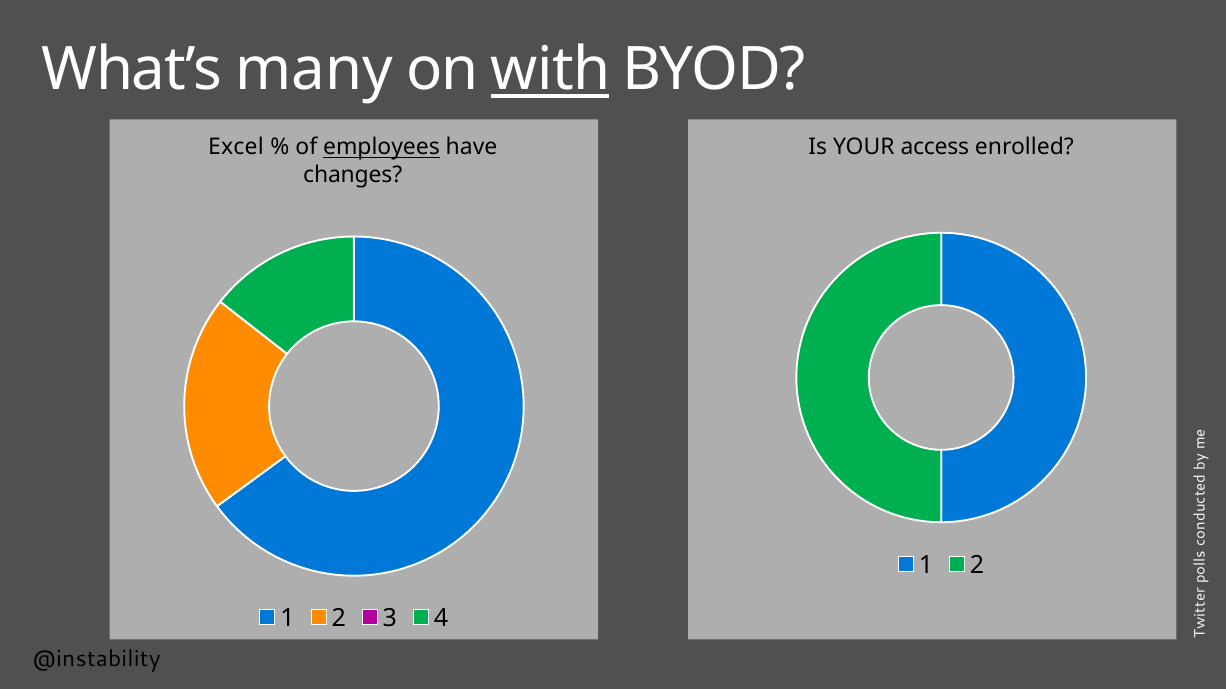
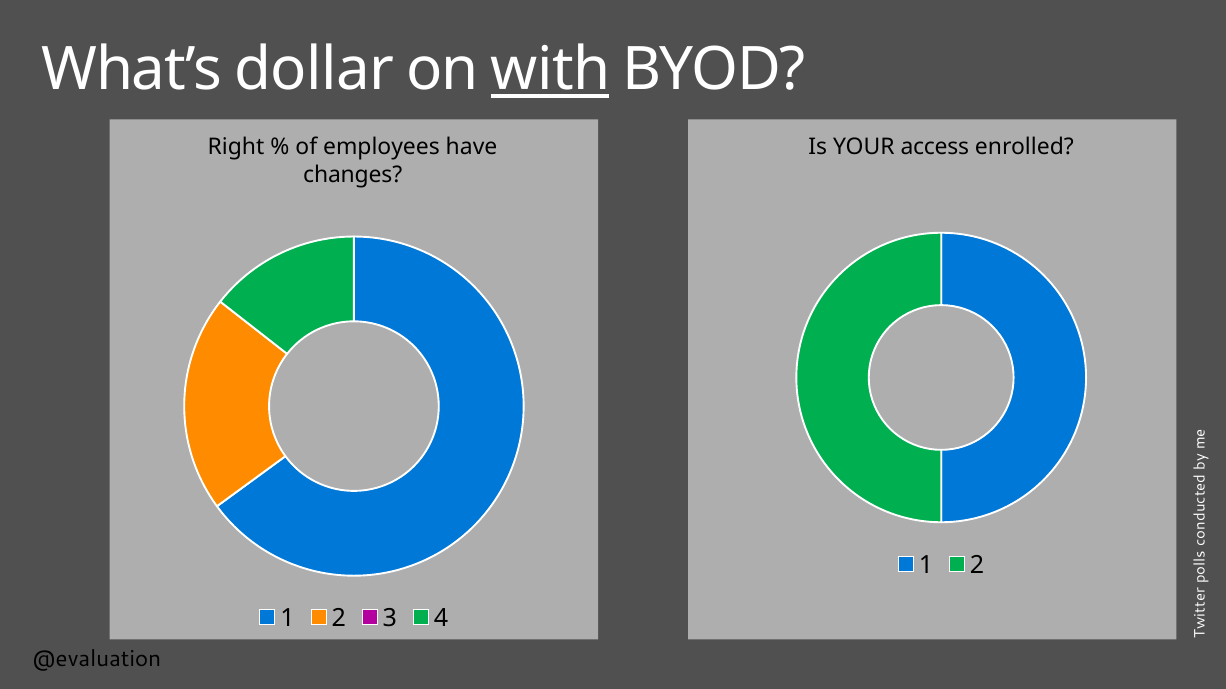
many: many -> dollar
Excel: Excel -> Right
employees underline: present -> none
@instability: @instability -> @evaluation
